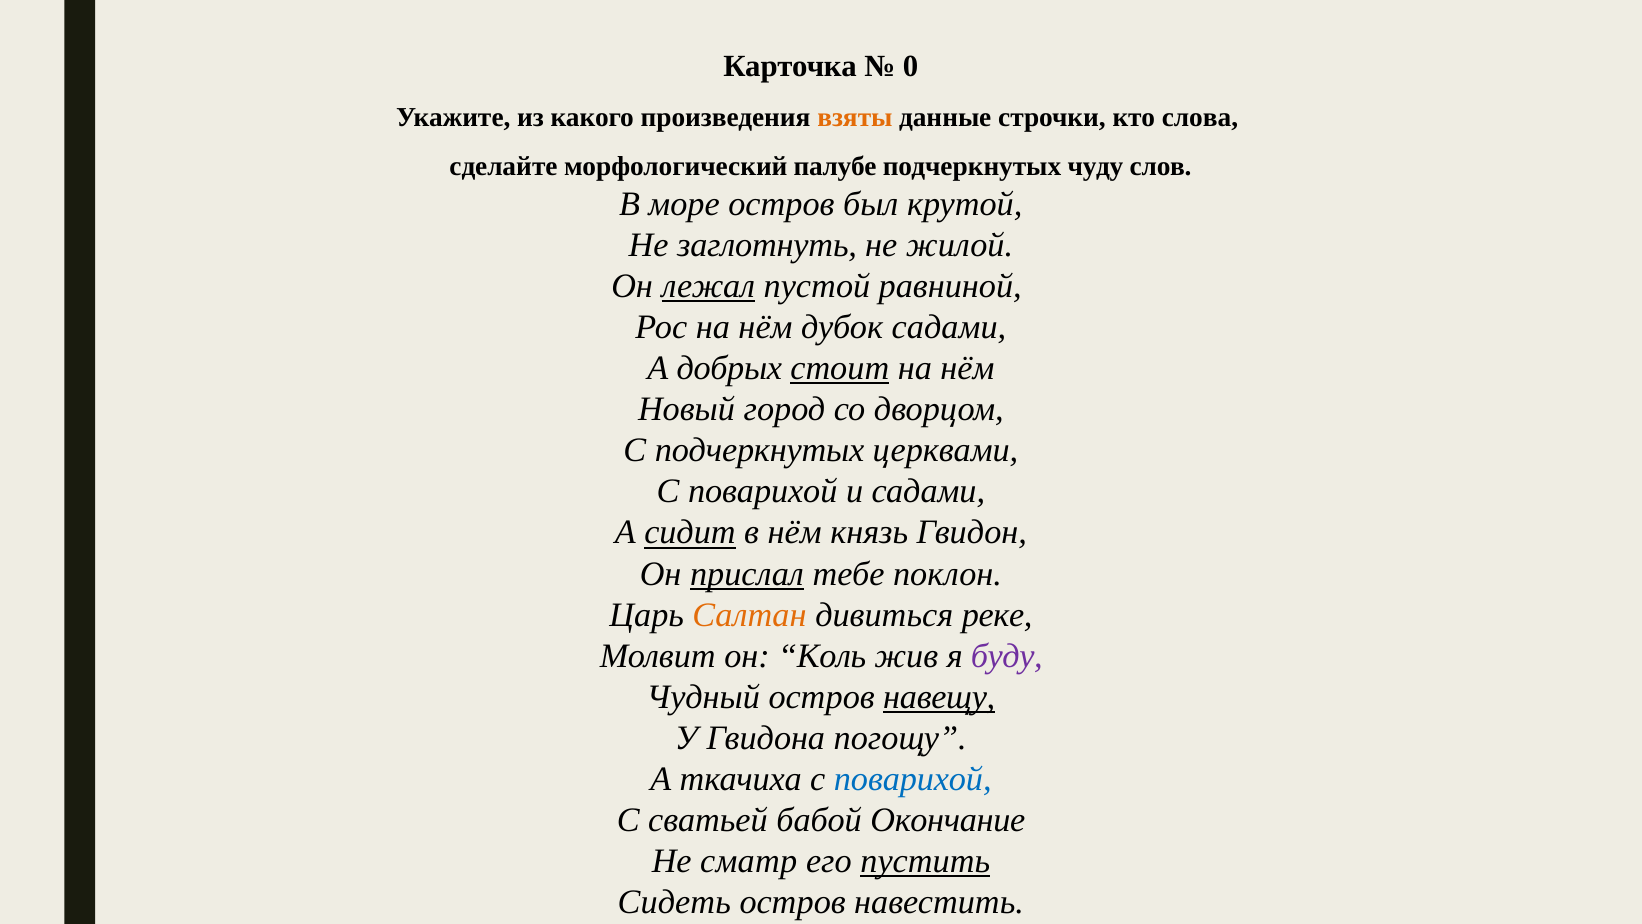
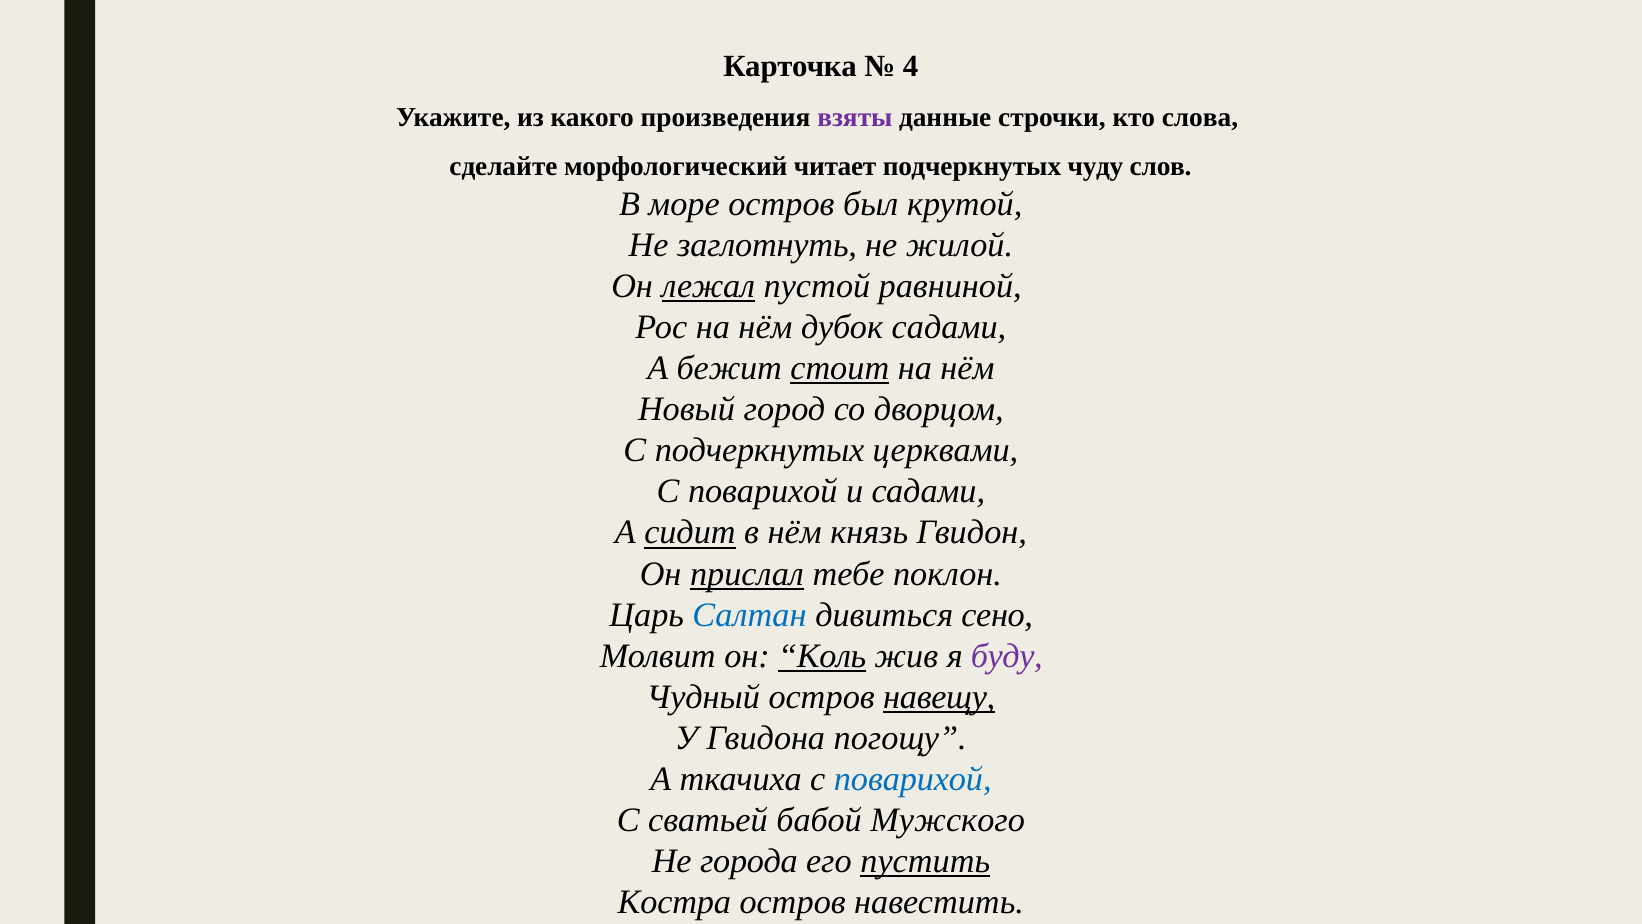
0: 0 -> 4
взяты colour: orange -> purple
палубе: палубе -> читает
добрых: добрых -> бежит
Салтан colour: orange -> blue
реке: реке -> сено
Коль underline: none -> present
Окончание: Окончание -> Мужского
сматр: сматр -> города
Сидеть: Сидеть -> Костра
